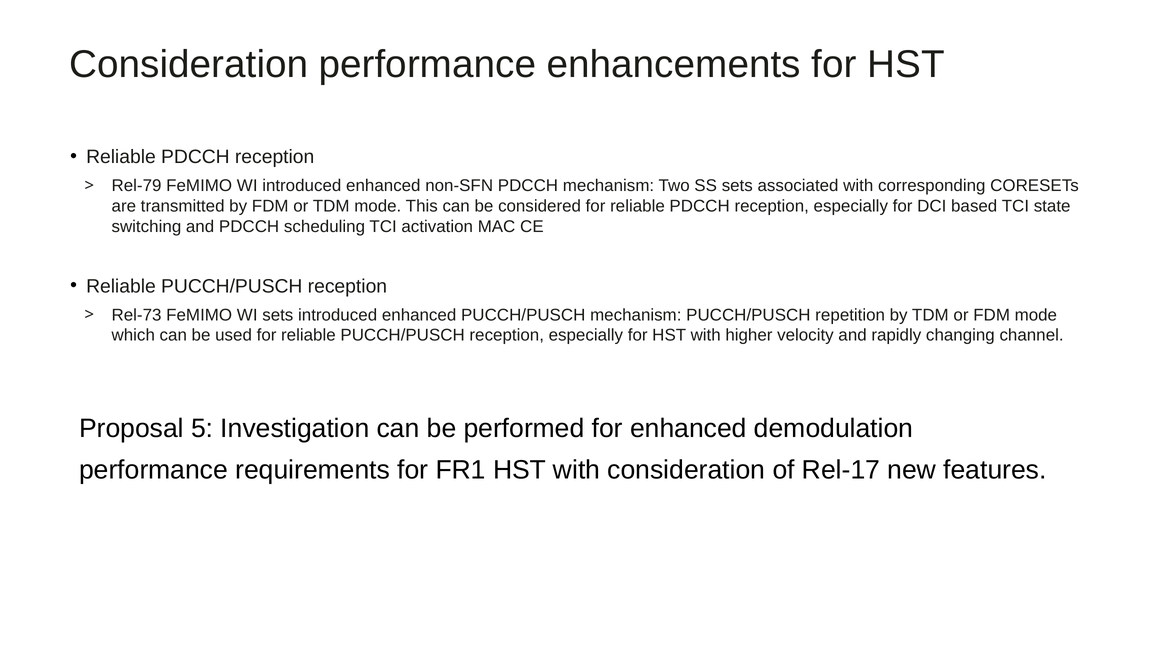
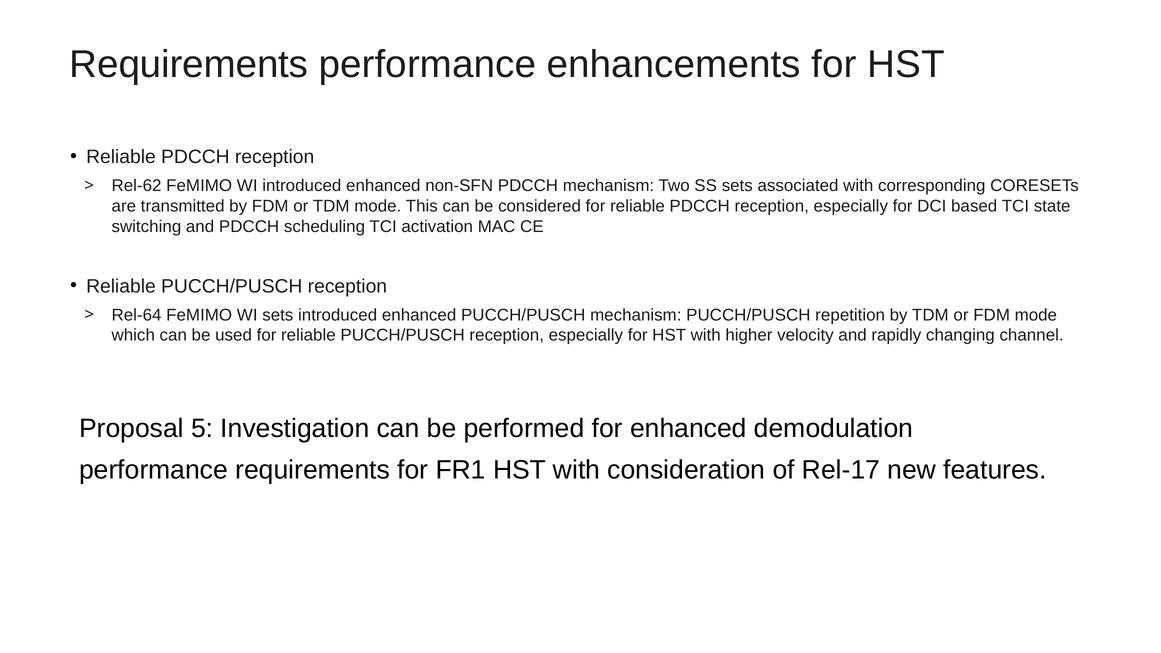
Consideration at (189, 64): Consideration -> Requirements
Rel-79: Rel-79 -> Rel-62
Rel-73: Rel-73 -> Rel-64
